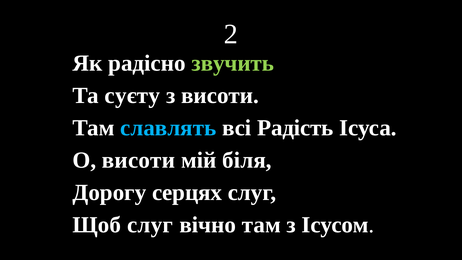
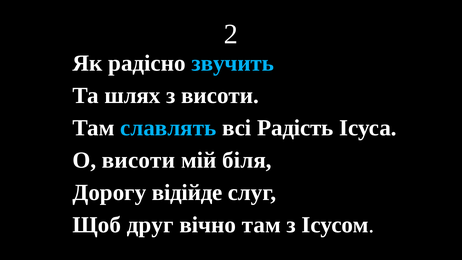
звучить colour: light green -> light blue
суєту: суєту -> шлях
серцях: серцях -> відійде
Щоб слуг: слуг -> друг
